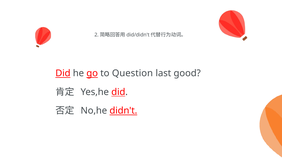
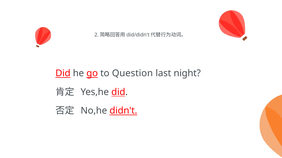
good: good -> night
